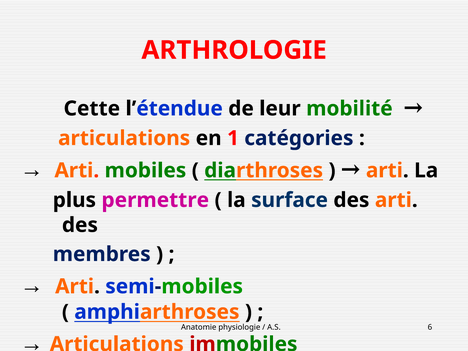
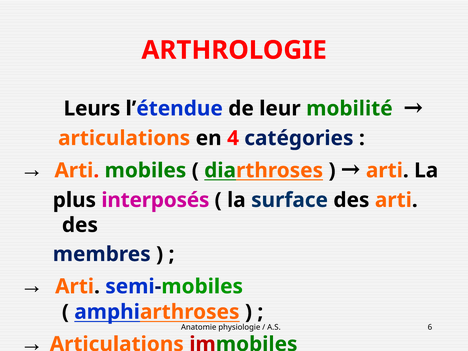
Cette: Cette -> Leurs
1: 1 -> 4
permettre: permettre -> interposés
